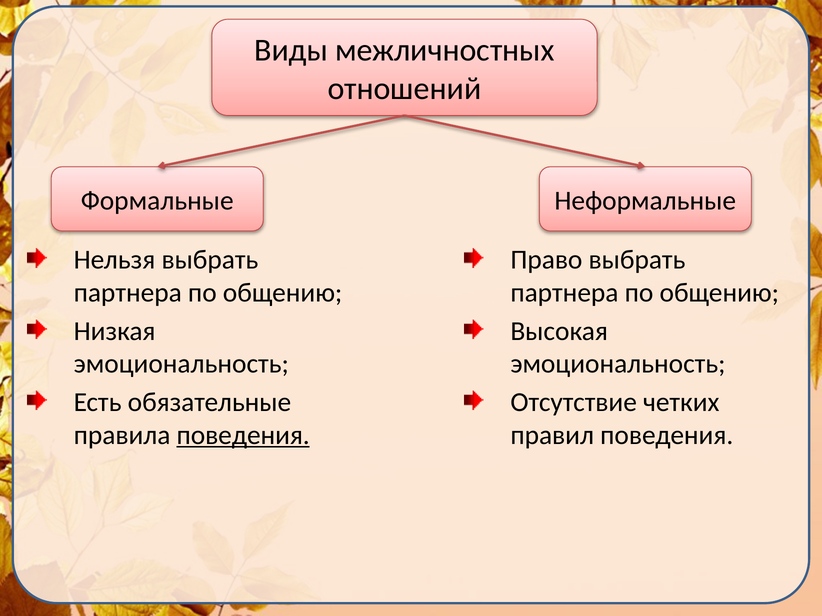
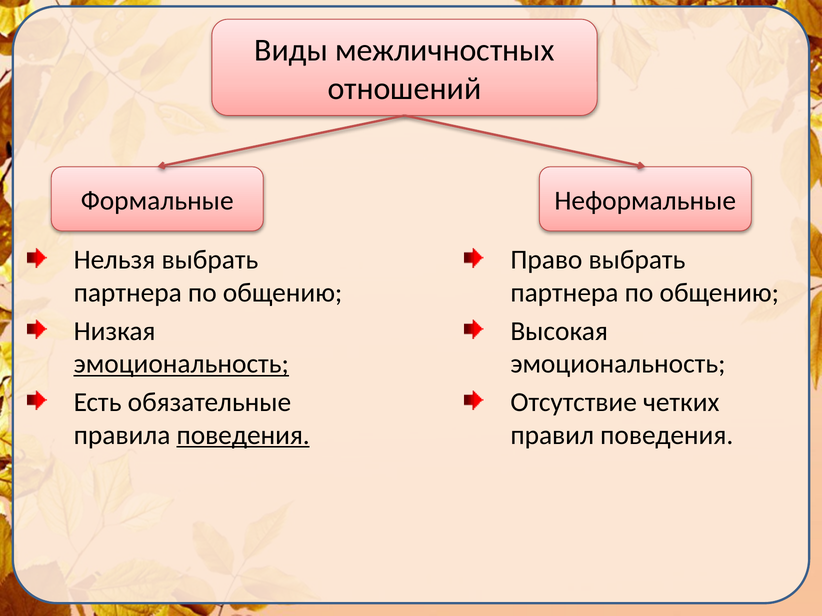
эмоциональность at (181, 364) underline: none -> present
